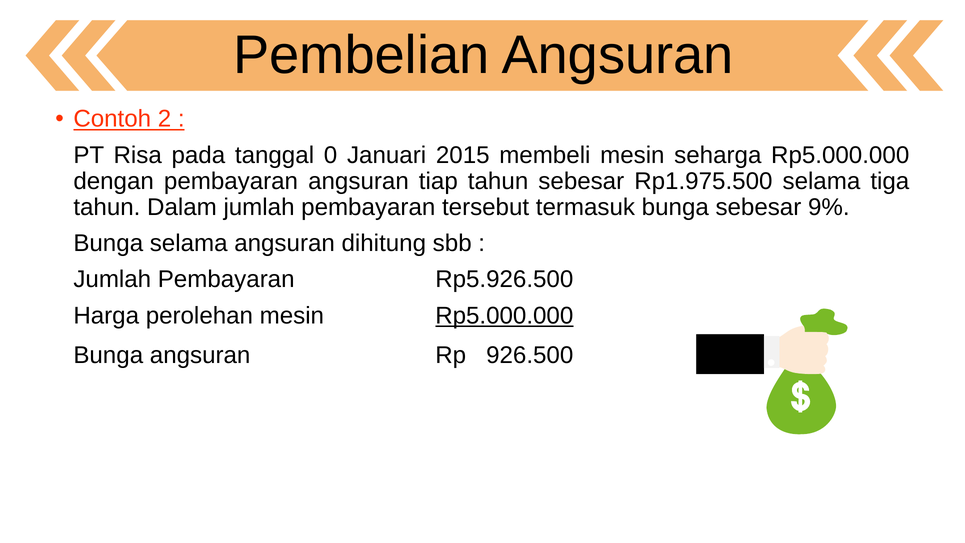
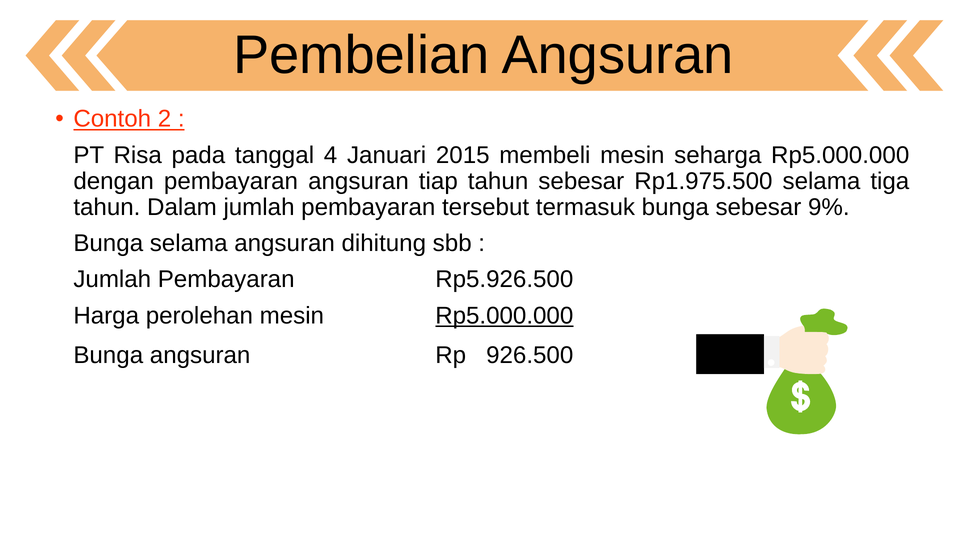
0: 0 -> 4
